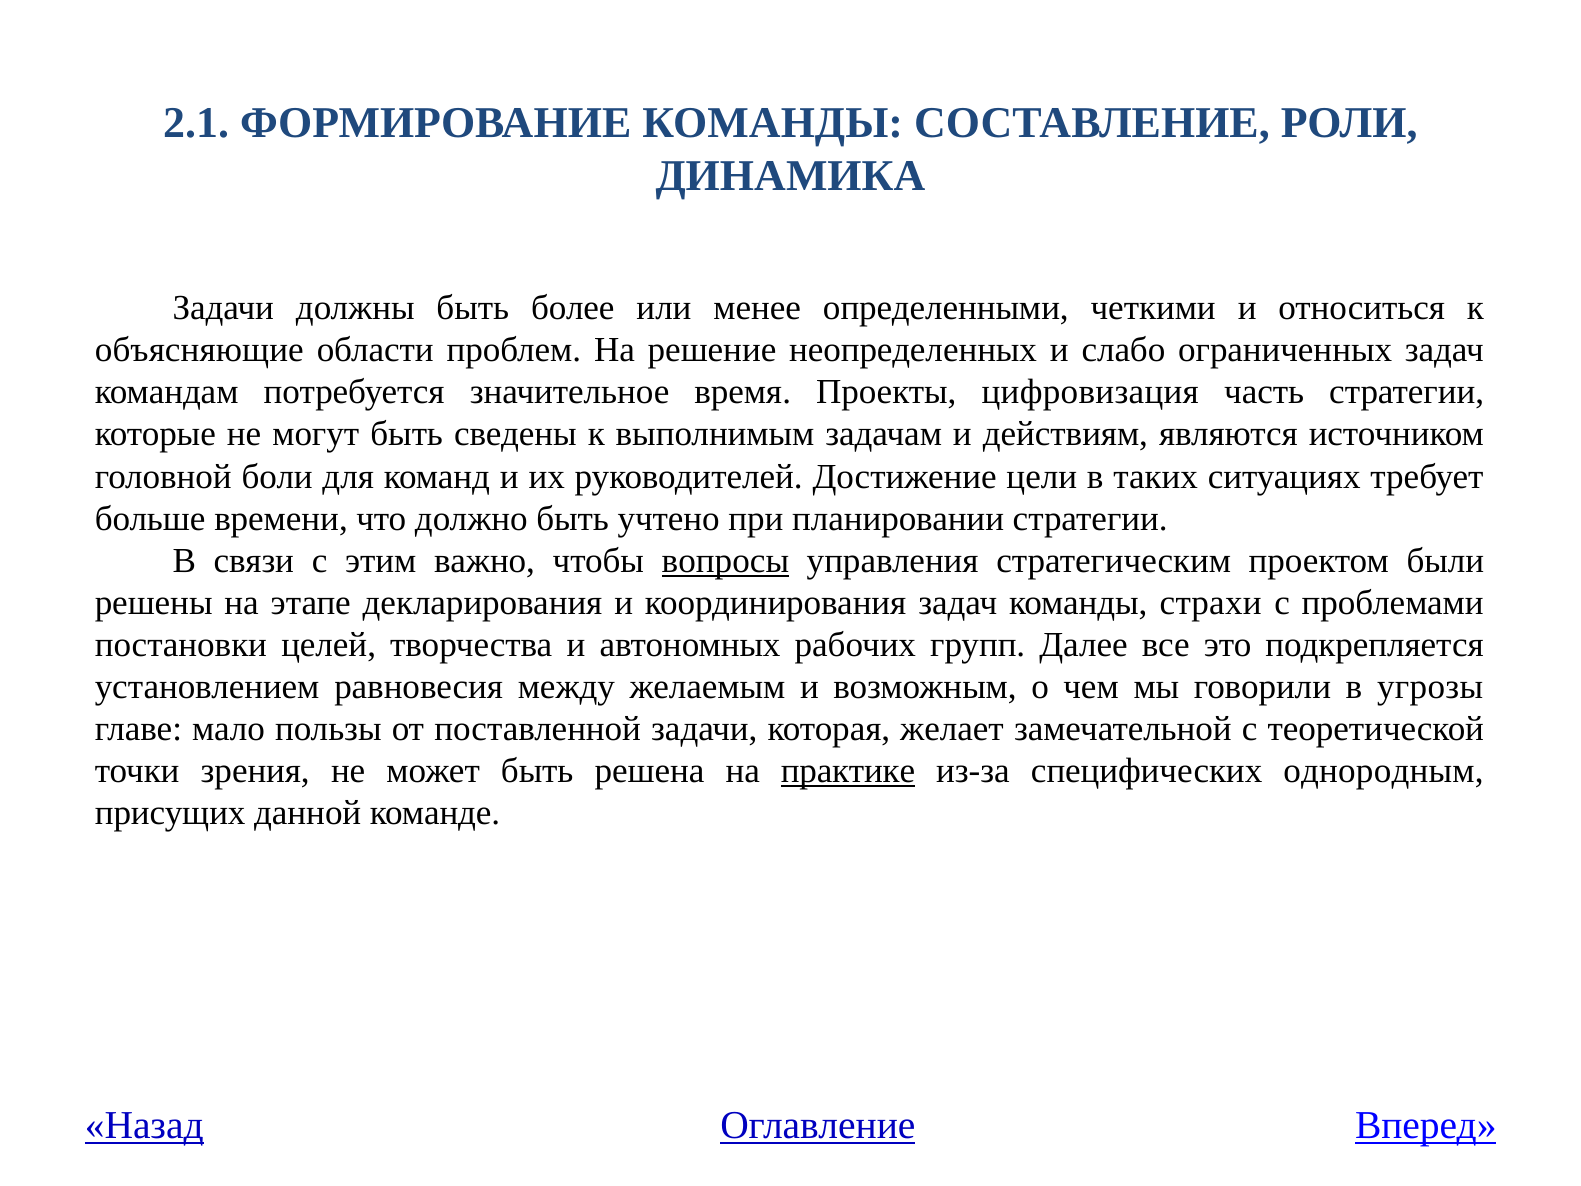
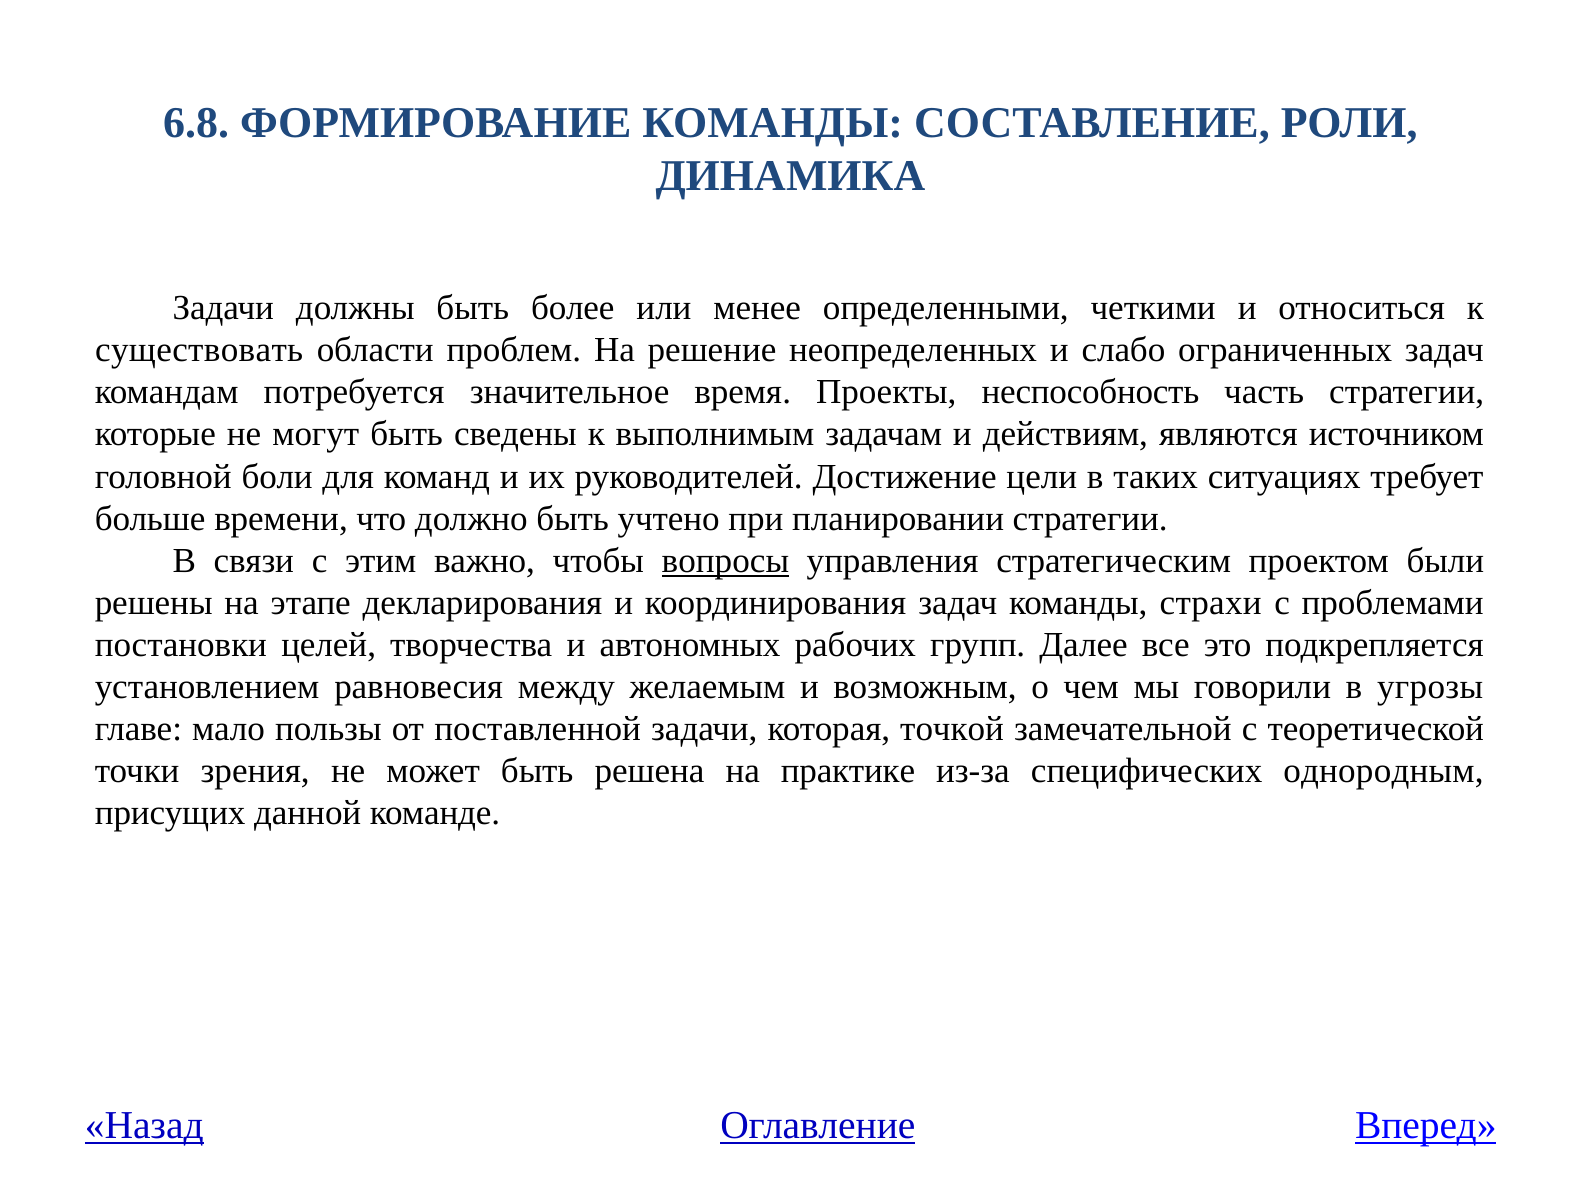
2.1: 2.1 -> 6.8
объясняющие: объясняющие -> существовать
цифровизация: цифровизация -> неспособность
желает: желает -> точкой
практике underline: present -> none
